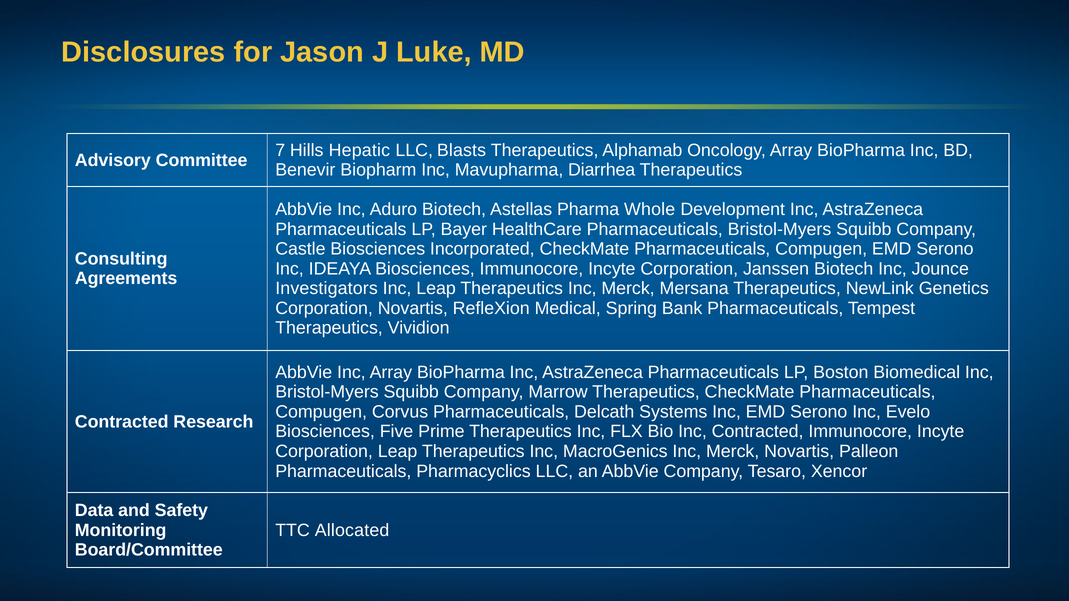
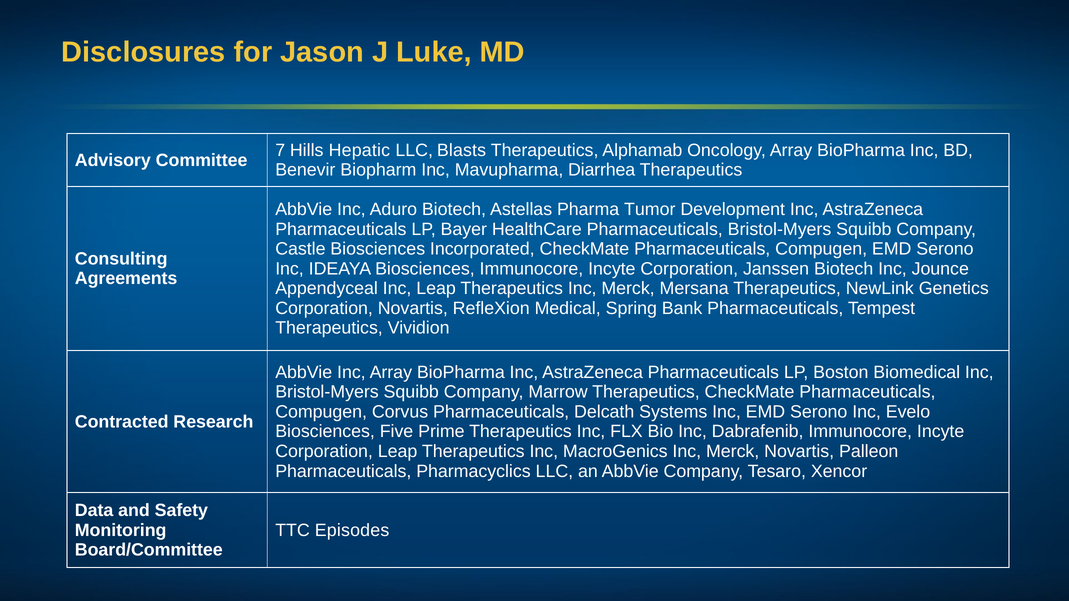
Whole: Whole -> Tumor
Investigators: Investigators -> Appendyceal
Inc Contracted: Contracted -> Dabrafenib
Allocated: Allocated -> Episodes
